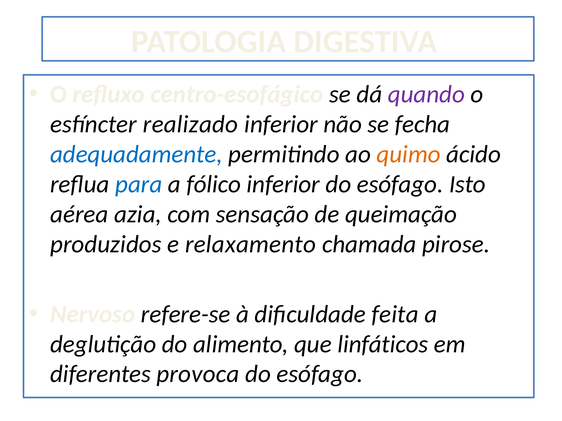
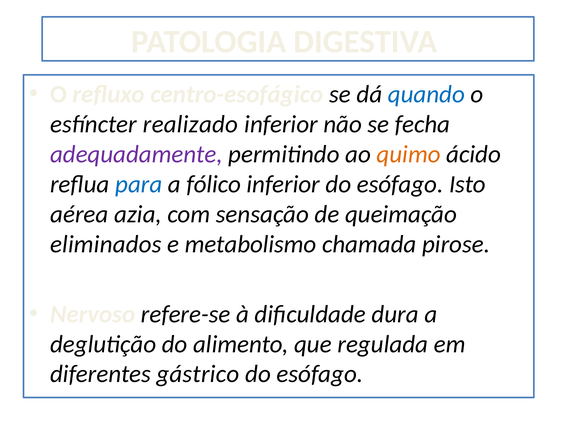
quando colour: purple -> blue
adequadamente colour: blue -> purple
produzidos: produzidos -> eliminados
relaxamento: relaxamento -> metabolismo
feita: feita -> dura
linfáticos: linfáticos -> regulada
provoca: provoca -> gástrico
